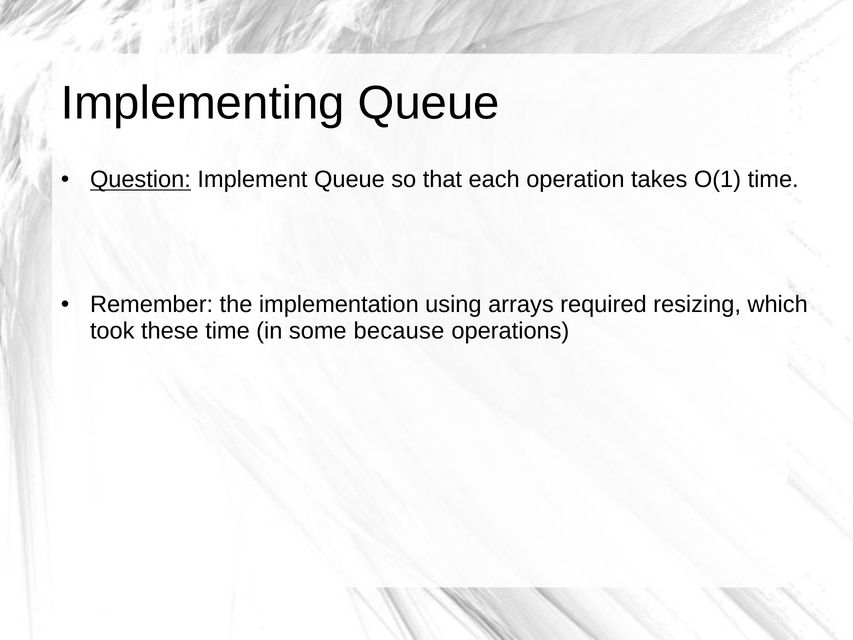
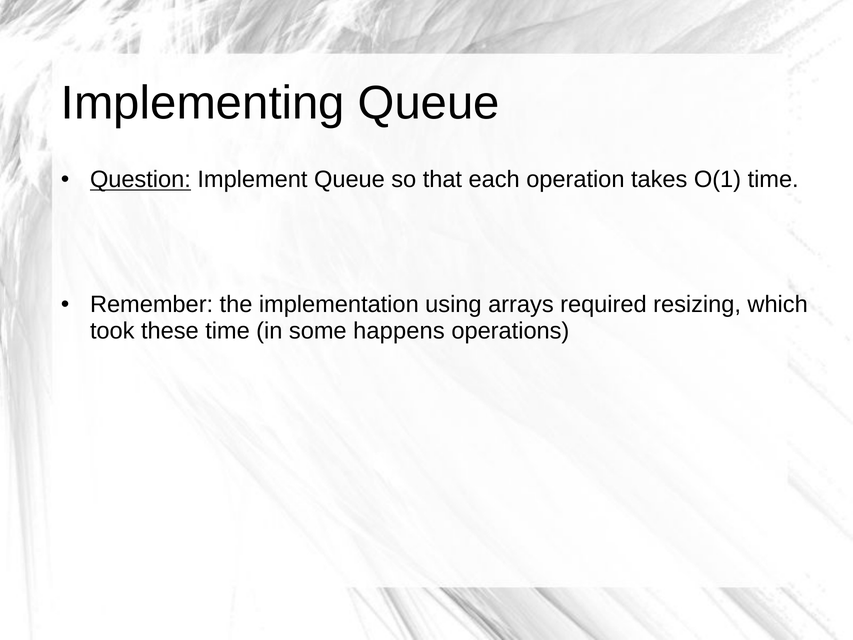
because: because -> happens
